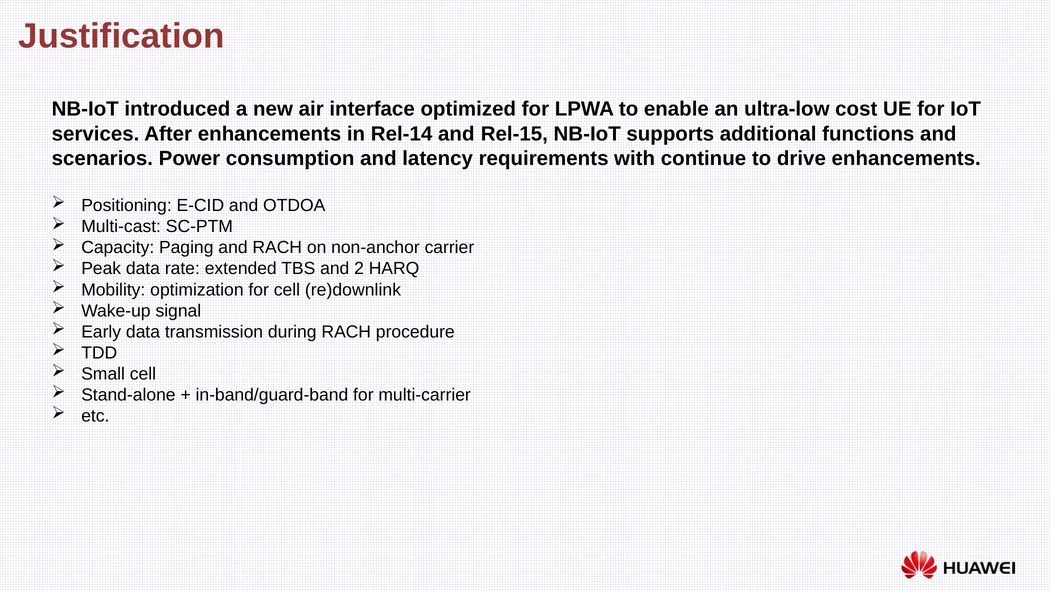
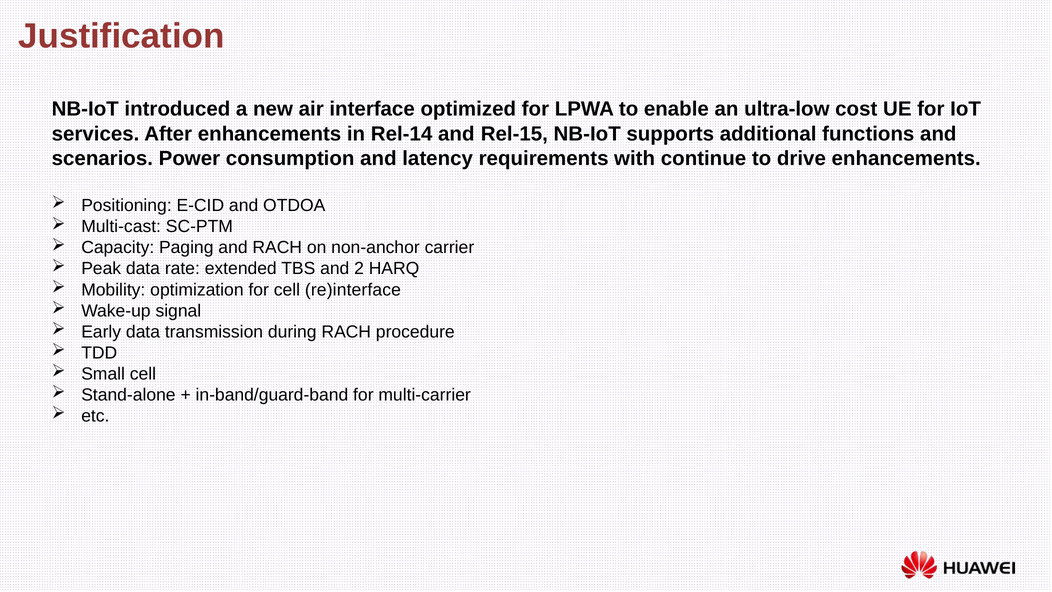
re)downlink: re)downlink -> re)interface
